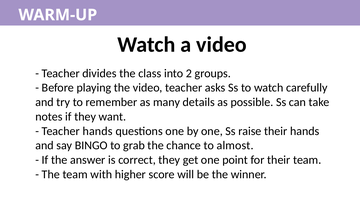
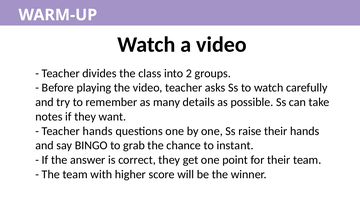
almost: almost -> instant
